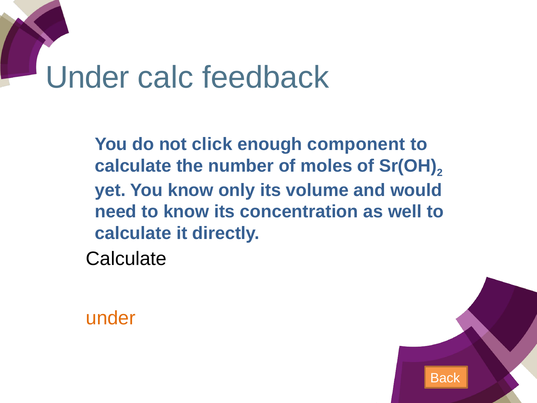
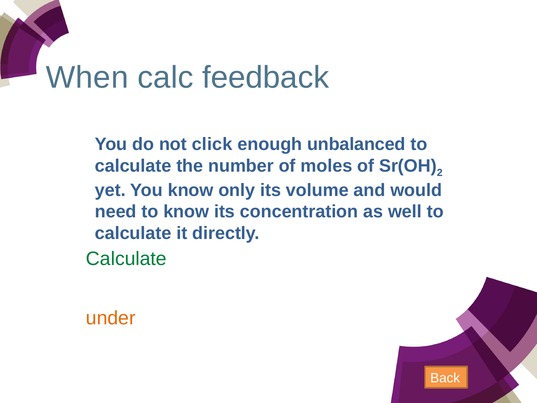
Under at (87, 78): Under -> When
component: component -> unbalanced
Calculate at (126, 259) colour: black -> green
